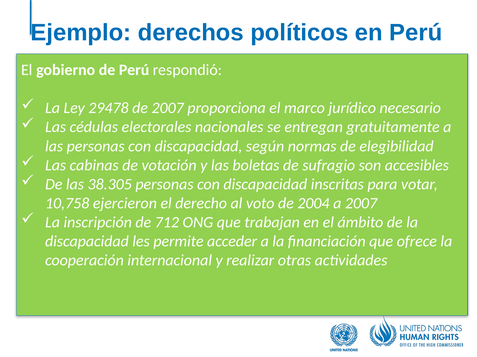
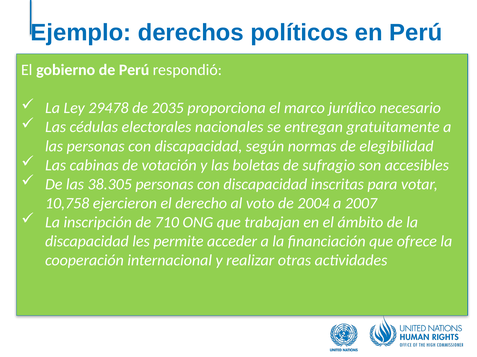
de 2007: 2007 -> 2035
712: 712 -> 710
